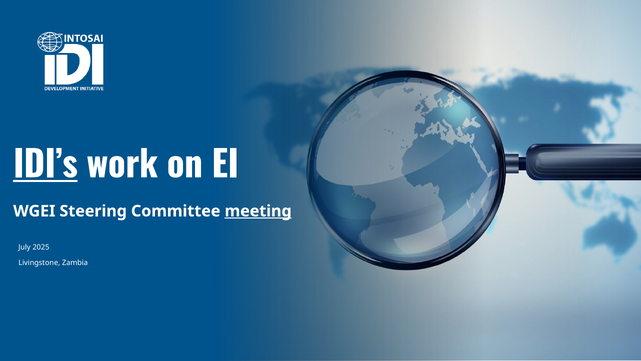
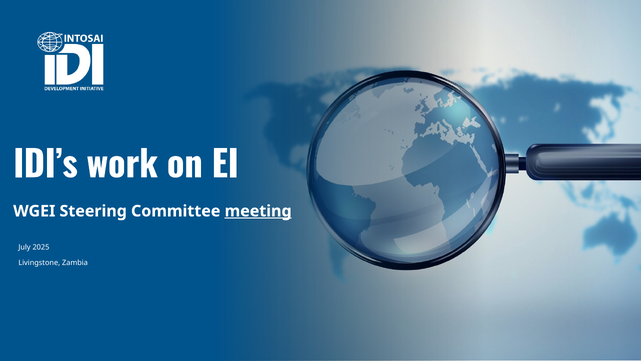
IDI’s underline: present -> none
